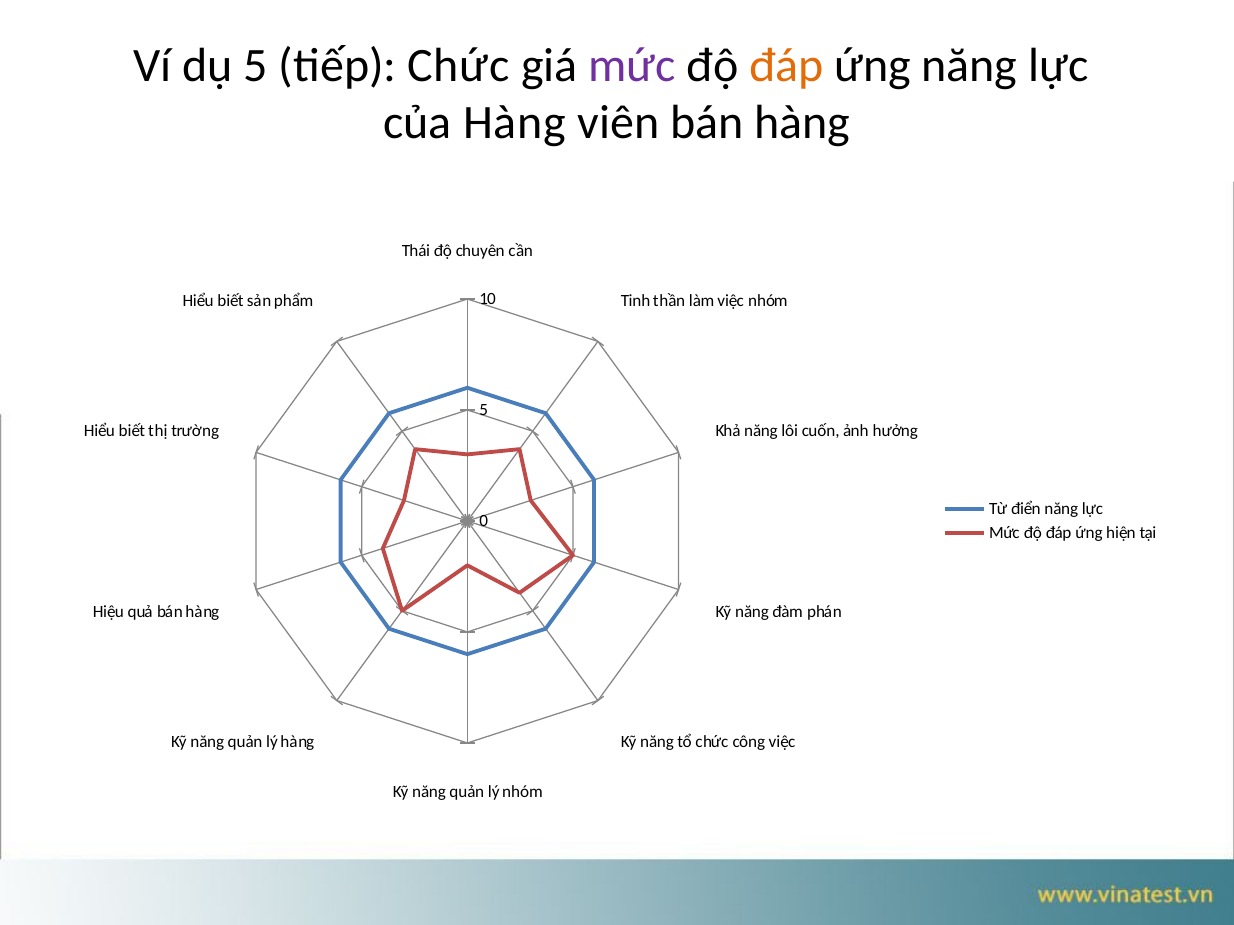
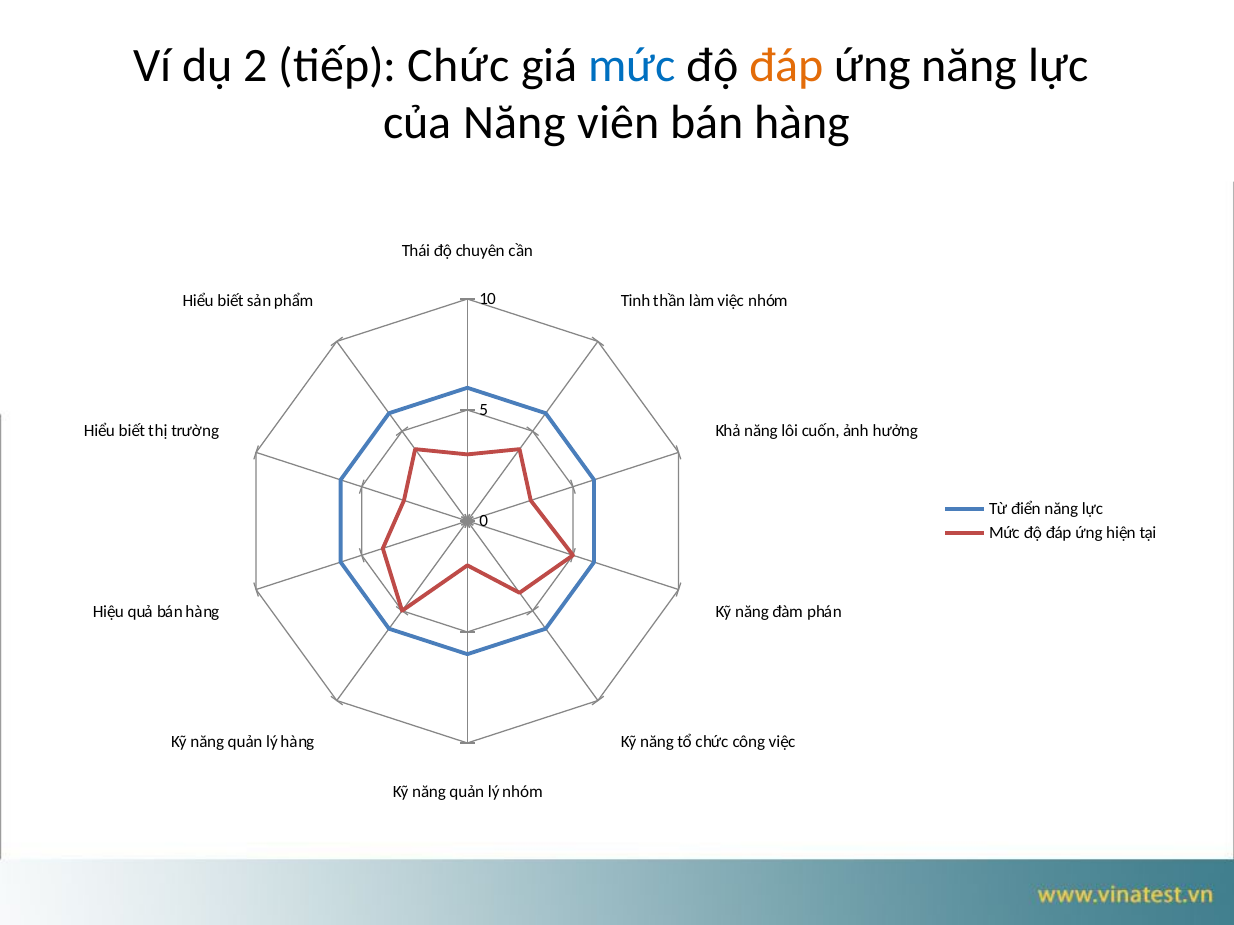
dụ 5: 5 -> 2
mức at (632, 65) colour: purple -> blue
của Hàng: Hàng -> Năng
